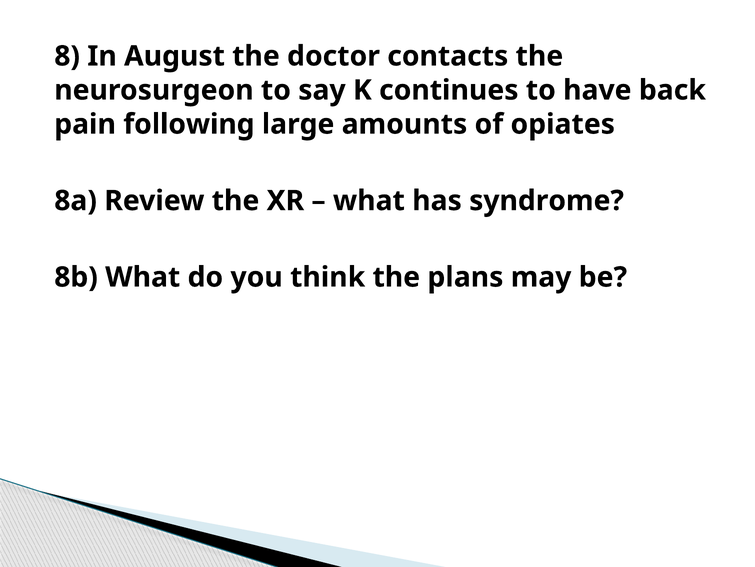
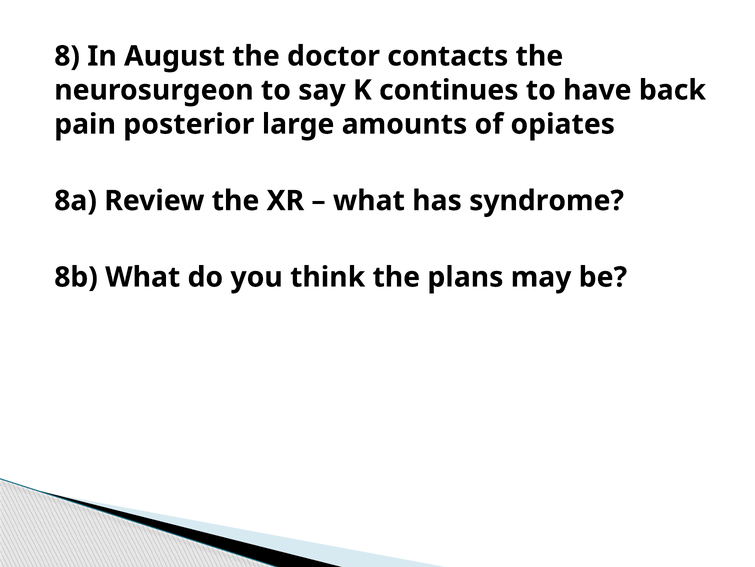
following: following -> posterior
